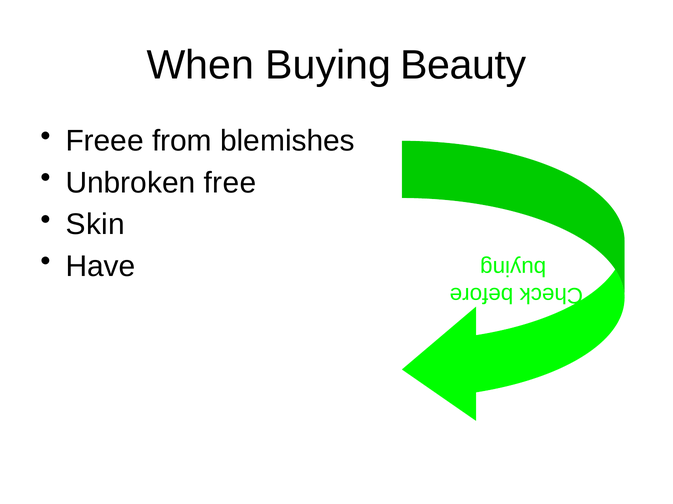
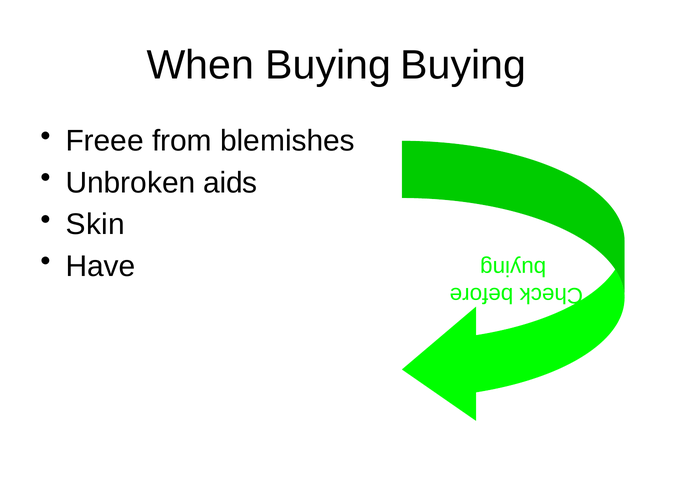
Buying Beauty: Beauty -> Buying
free: free -> aids
